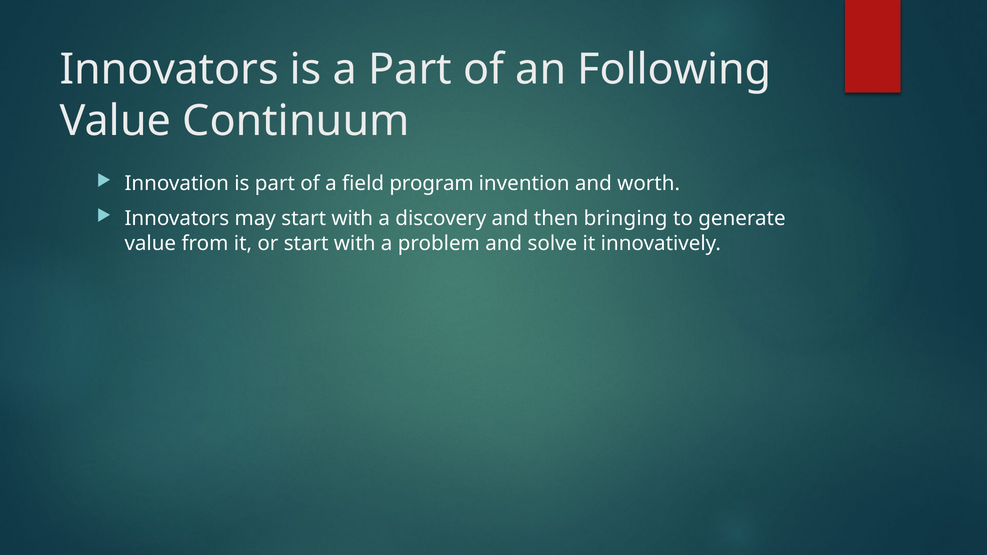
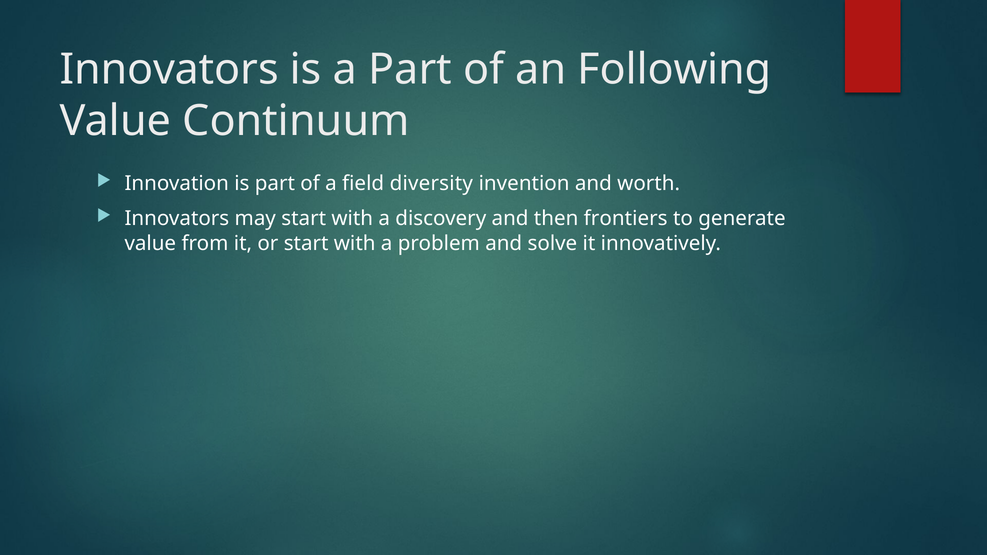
program: program -> diversity
bringing: bringing -> frontiers
